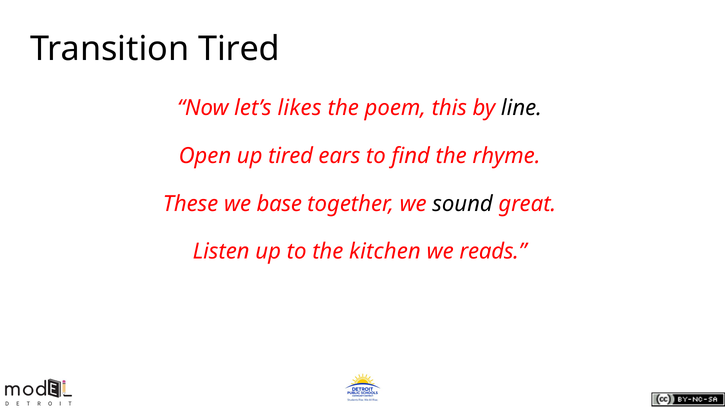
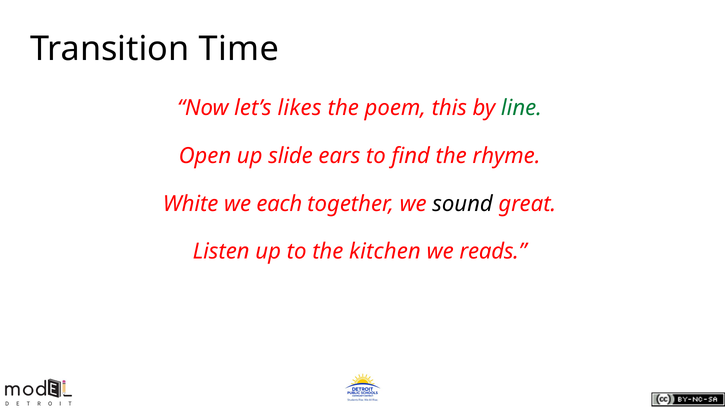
Transition Tired: Tired -> Time
line colour: black -> green
up tired: tired -> slide
These: These -> White
base: base -> each
